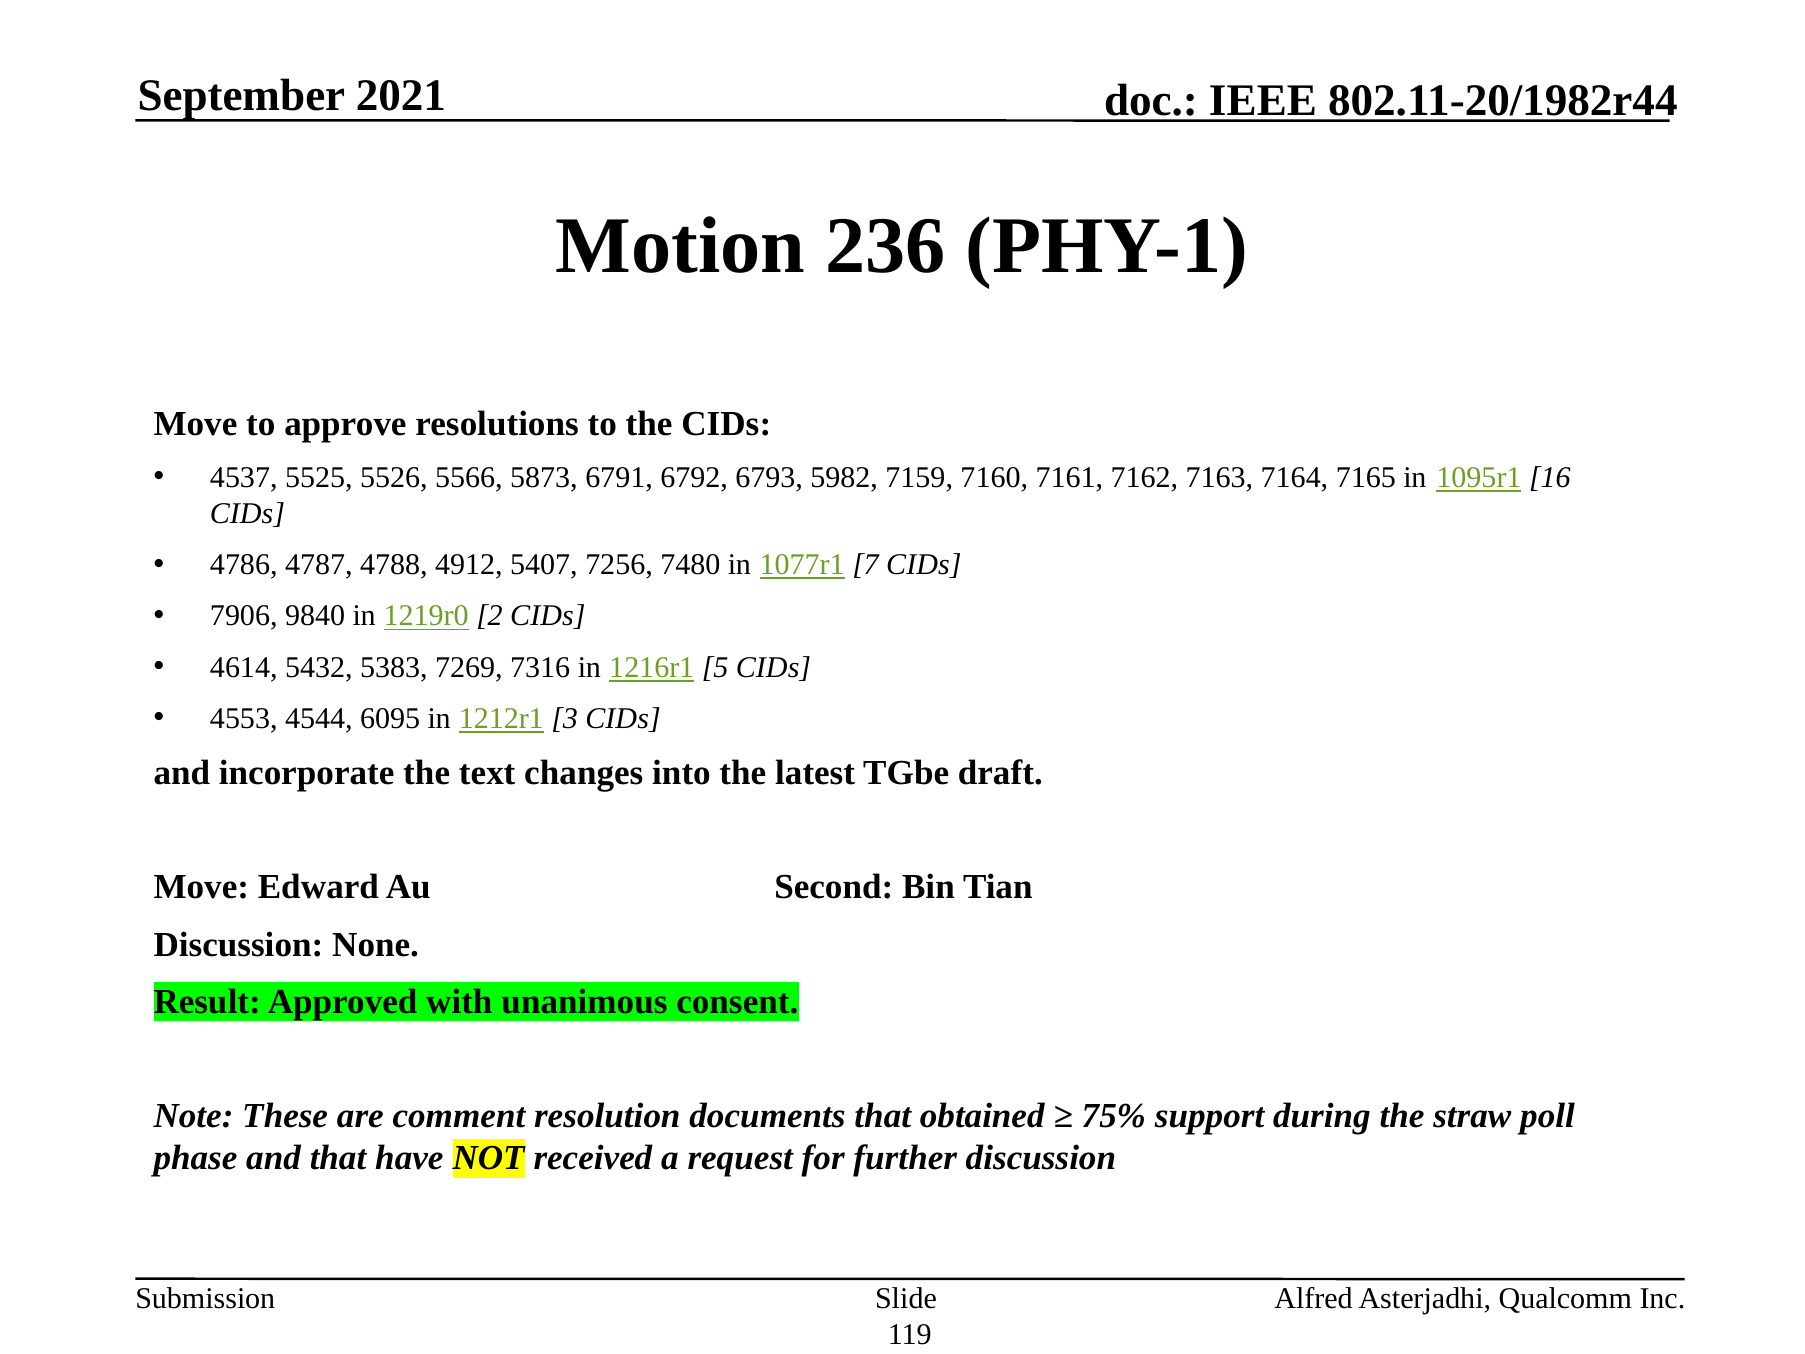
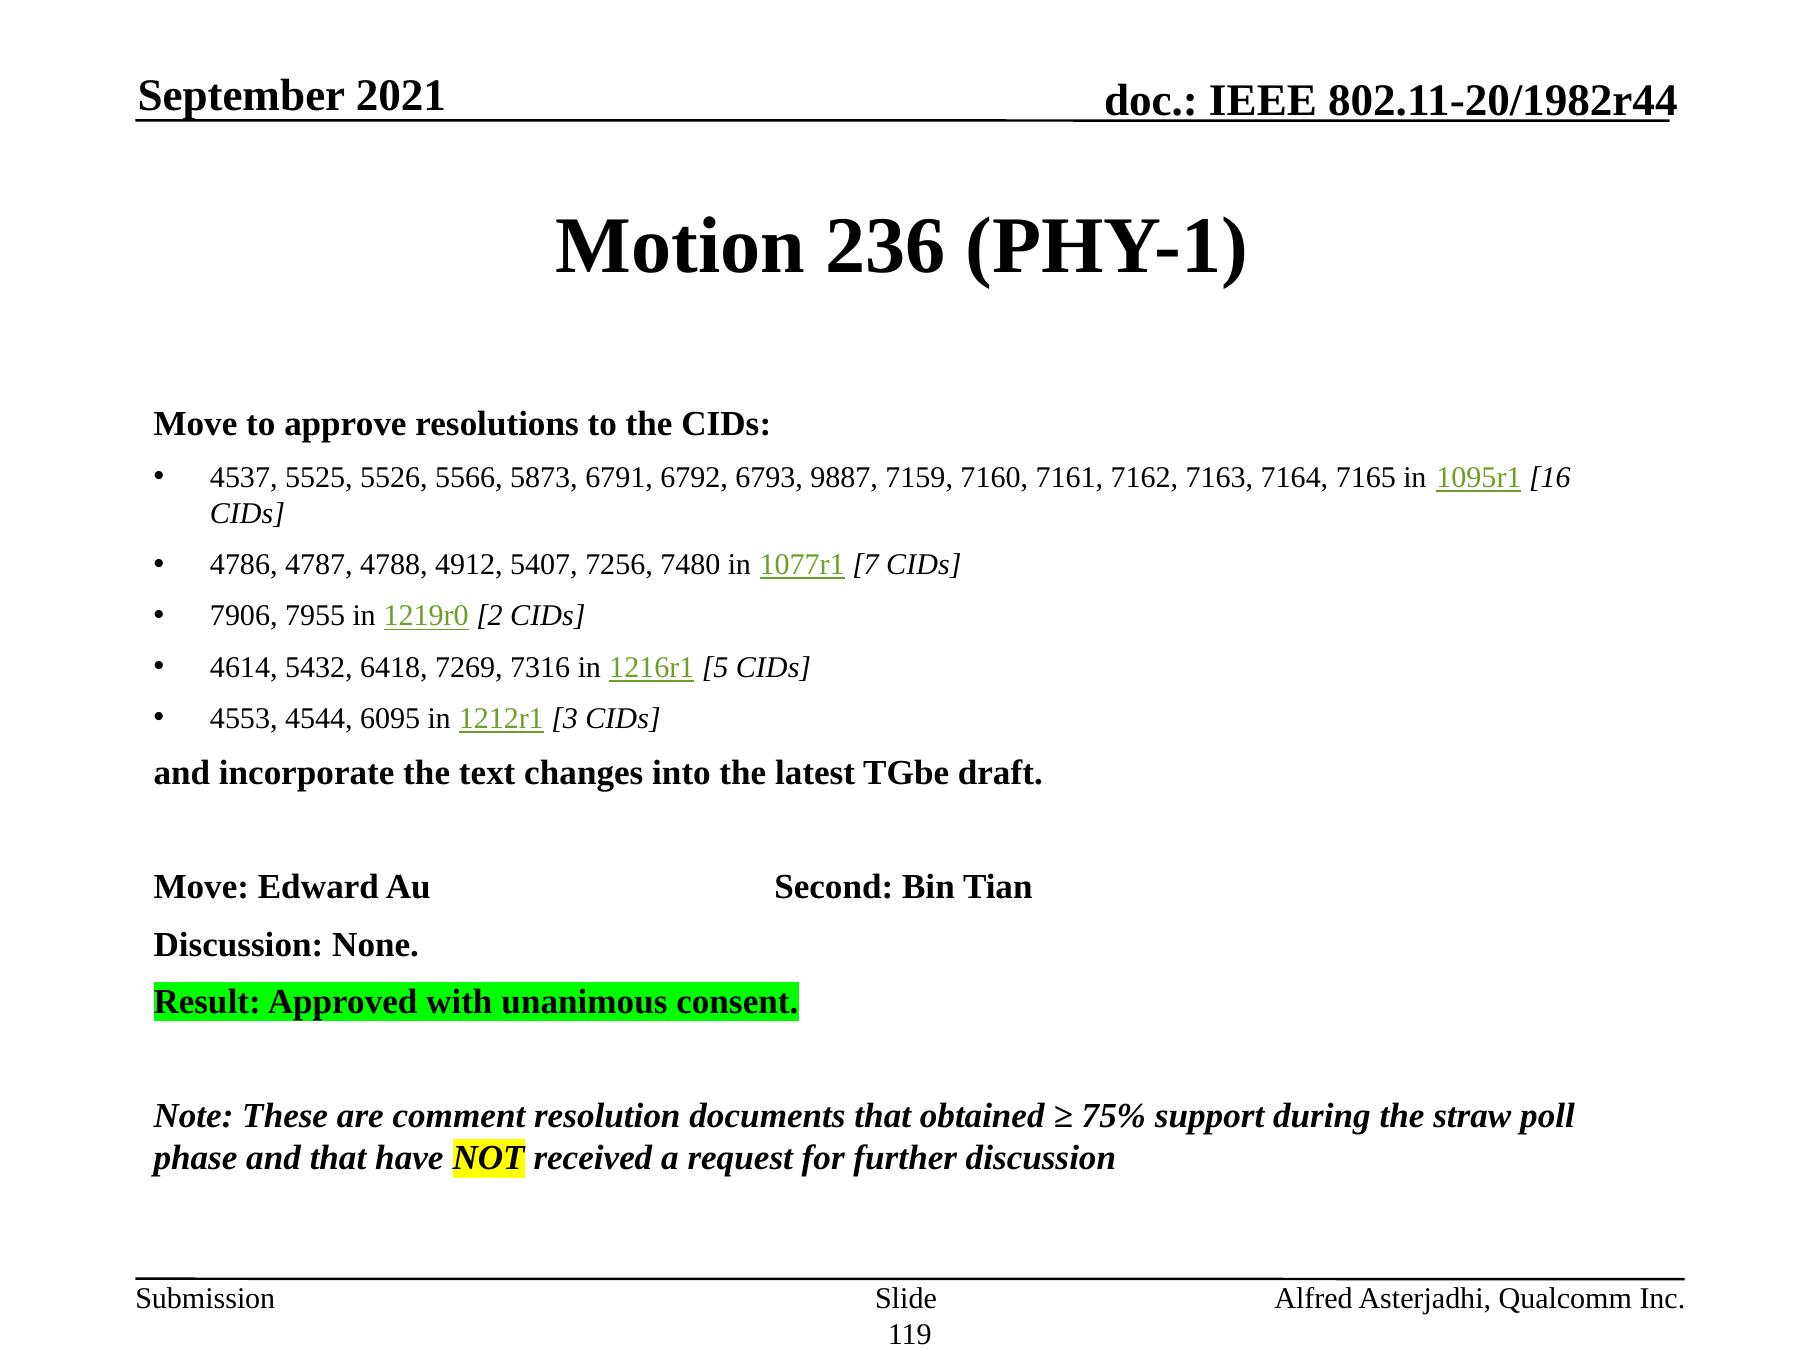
5982: 5982 -> 9887
9840: 9840 -> 7955
5383: 5383 -> 6418
